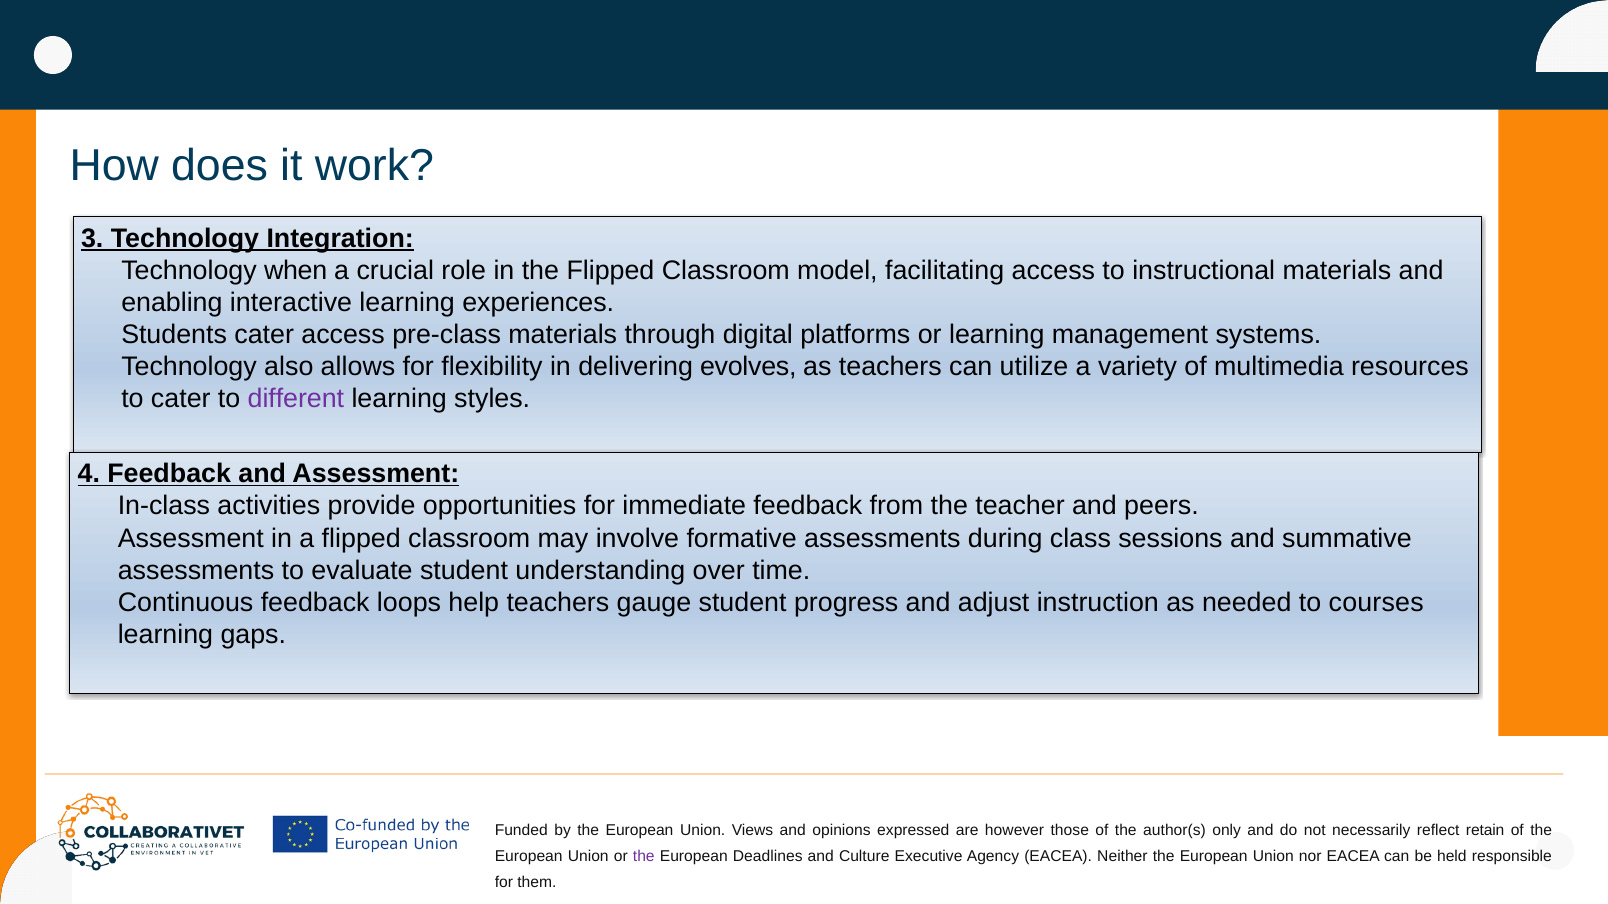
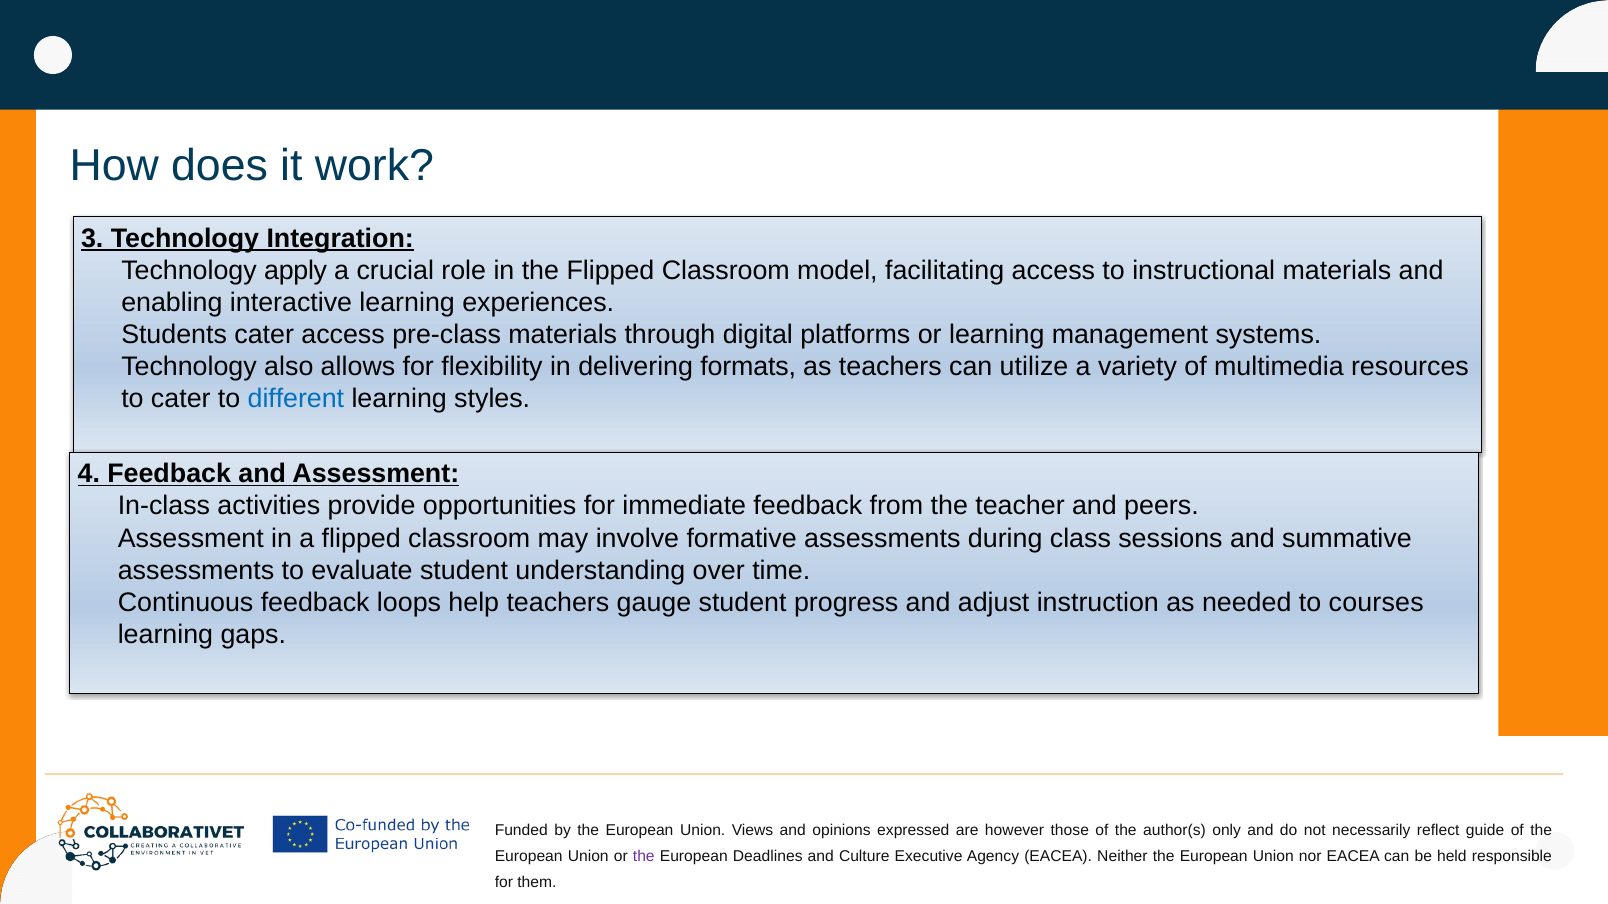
when: when -> apply
evolves: evolves -> formats
different colour: purple -> blue
retain: retain -> guide
